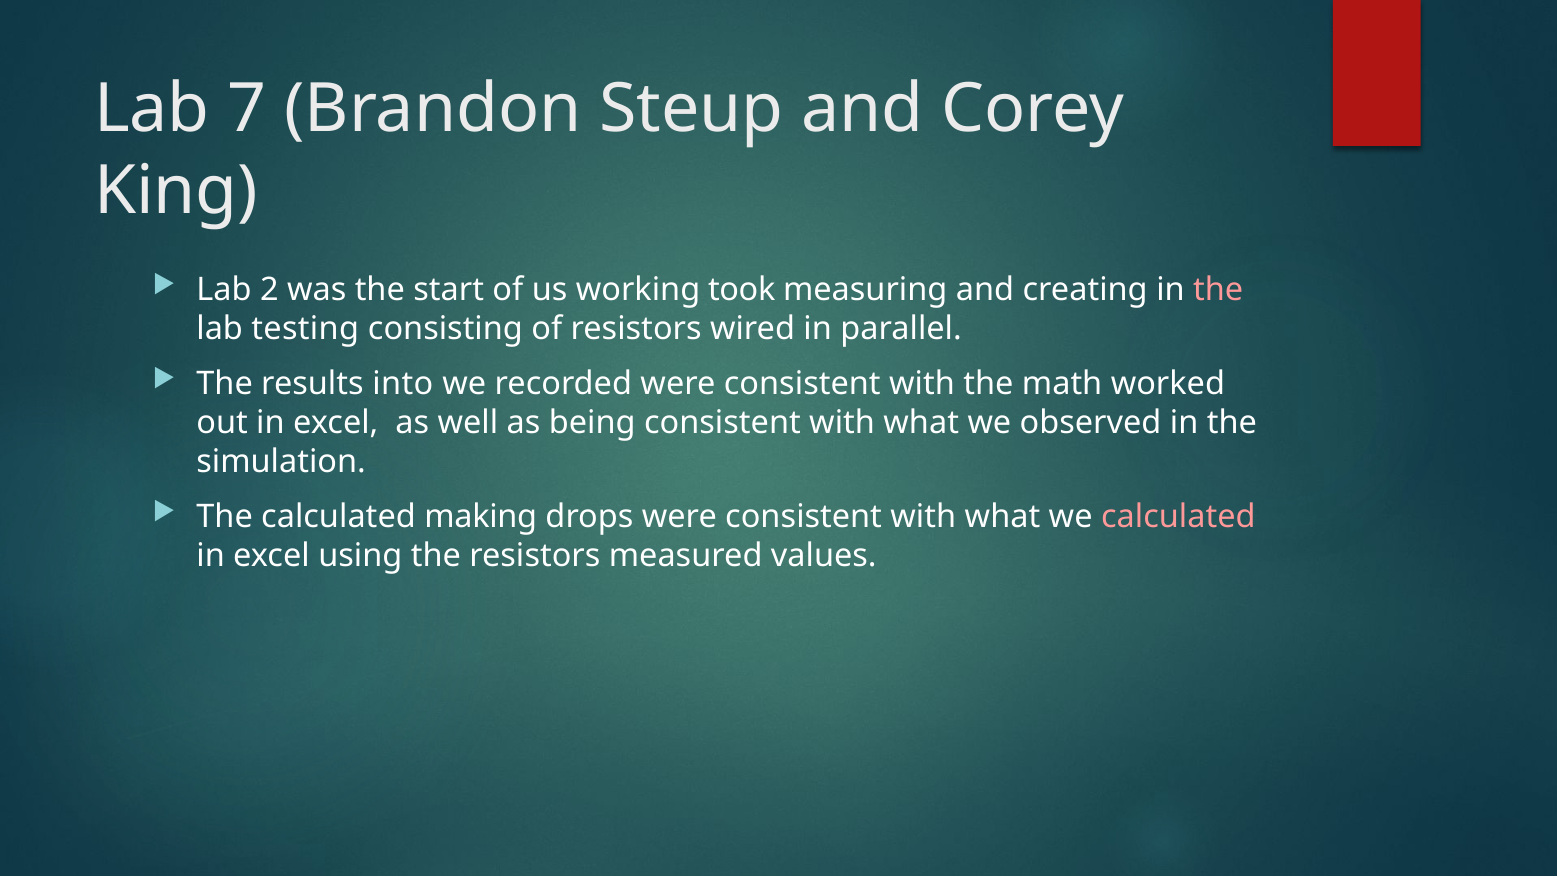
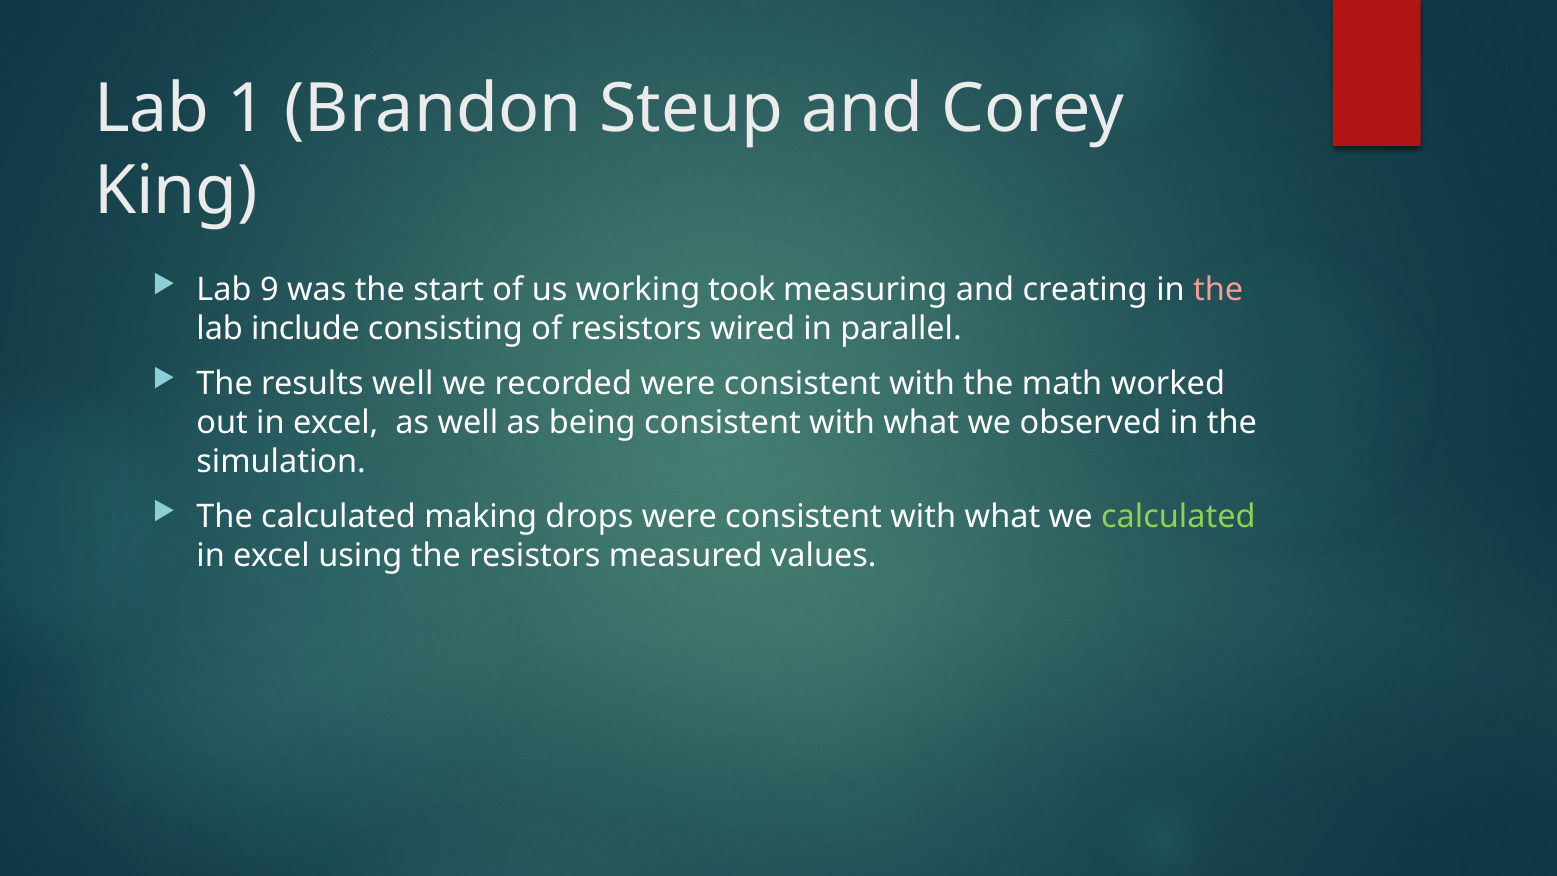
7: 7 -> 1
2: 2 -> 9
testing: testing -> include
results into: into -> well
calculated at (1178, 517) colour: pink -> light green
